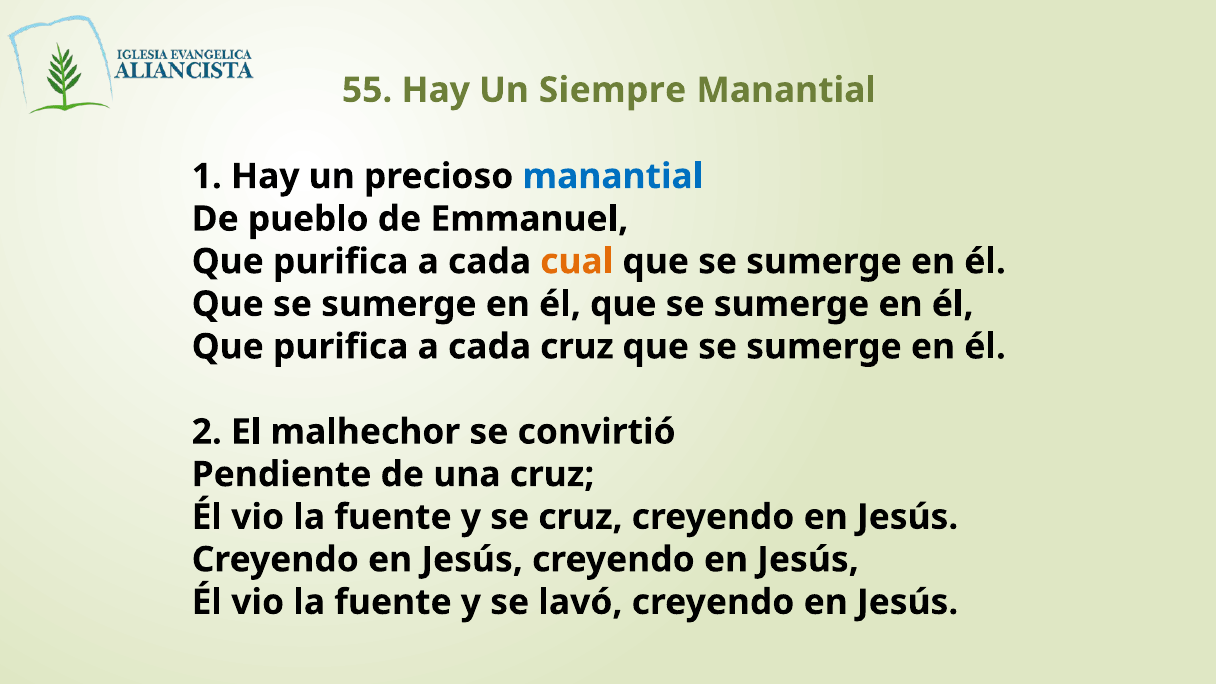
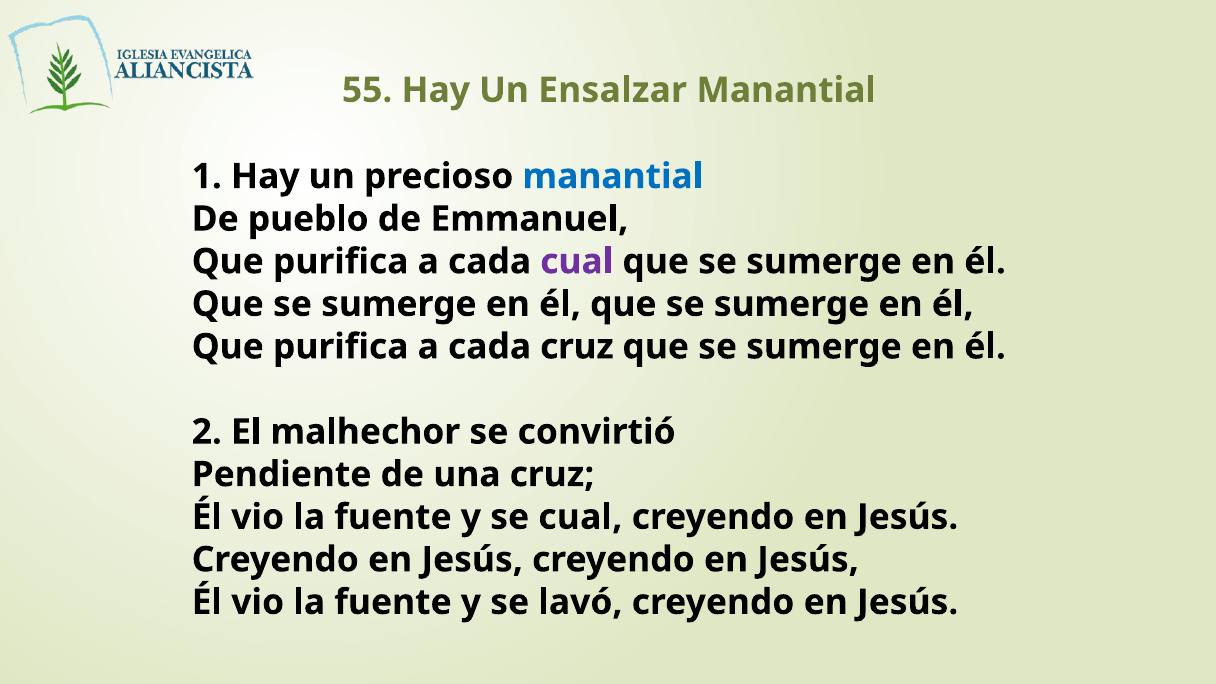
Siempre: Siempre -> Ensalzar
cual at (577, 262) colour: orange -> purple
se cruz: cruz -> cual
